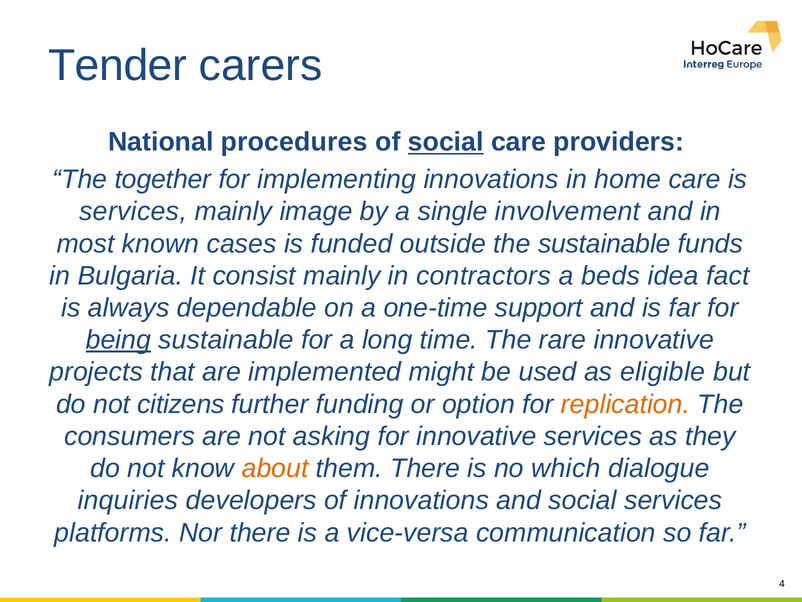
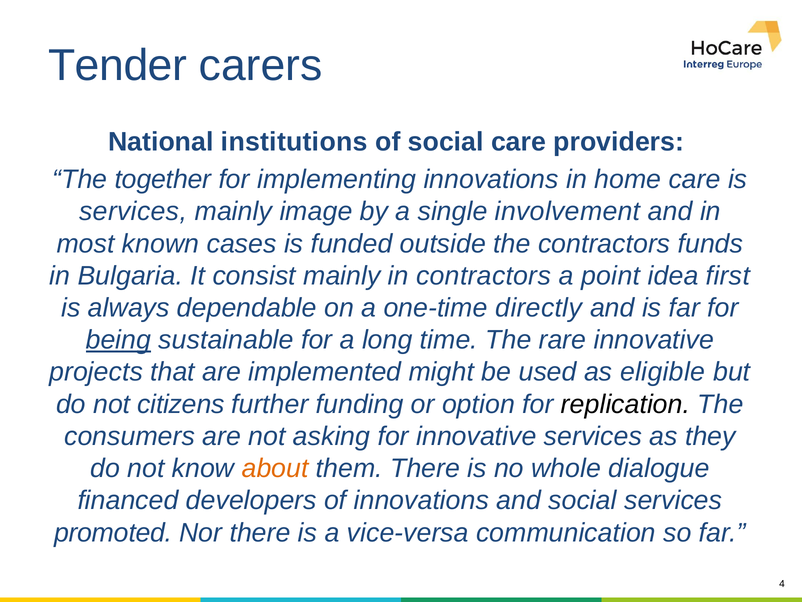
procedures: procedures -> institutions
social at (446, 142) underline: present -> none
the sustainable: sustainable -> contractors
beds: beds -> point
fact: fact -> first
support: support -> directly
replication colour: orange -> black
which: which -> whole
inquiries: inquiries -> financed
platforms: platforms -> promoted
